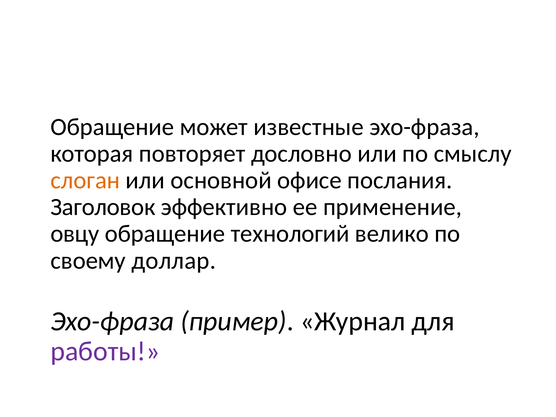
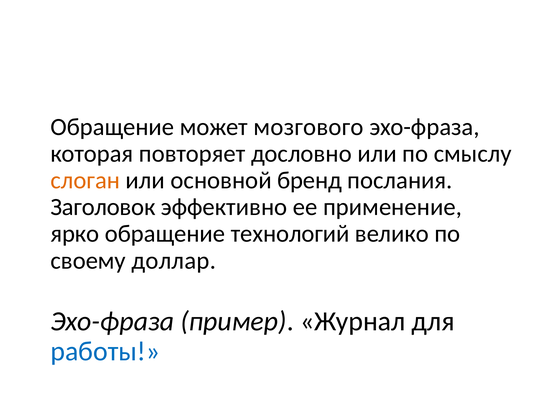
известные: известные -> мозгового
офисе: офисе -> бренд
овцу: овцу -> ярко
работы colour: purple -> blue
